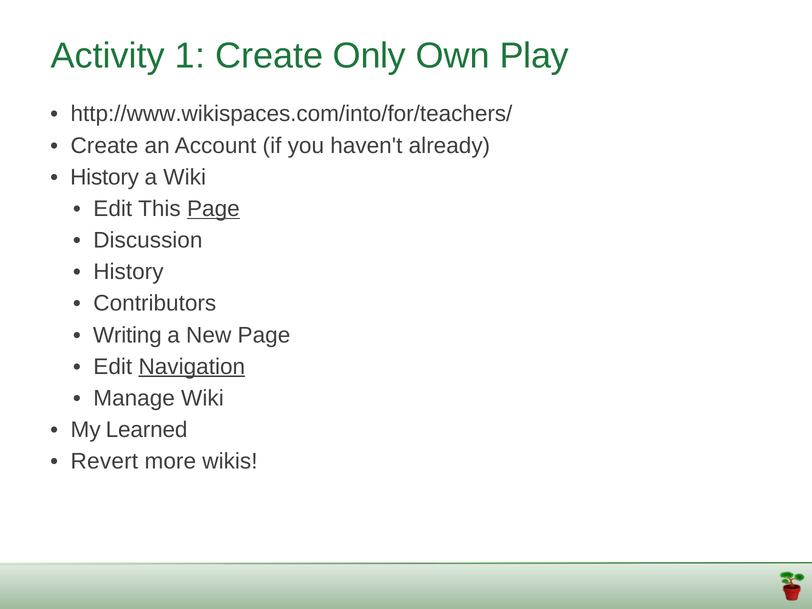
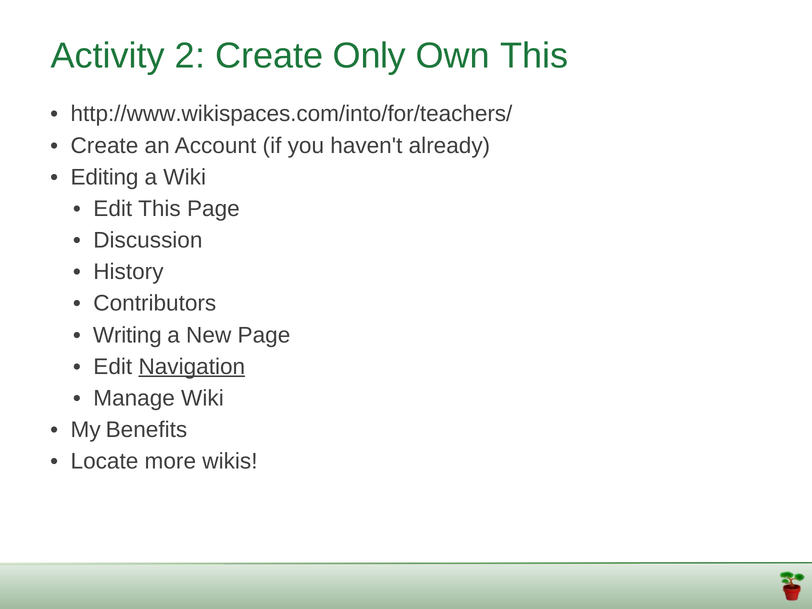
1: 1 -> 2
Own Play: Play -> This
History at (105, 177): History -> Editing
Page at (213, 209) underline: present -> none
Learned: Learned -> Benefits
Revert: Revert -> Locate
